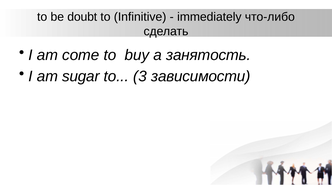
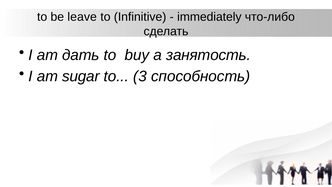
doubt: doubt -> leave
come: come -> дать
зависимости: зависимости -> способность
